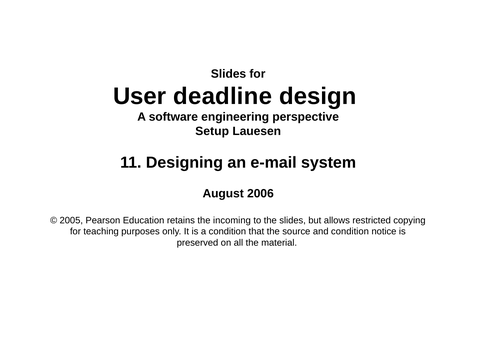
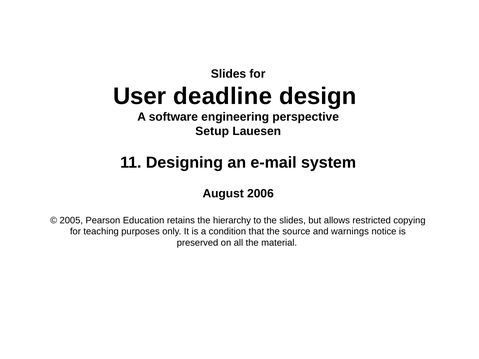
incoming: incoming -> hierarchy
and condition: condition -> warnings
